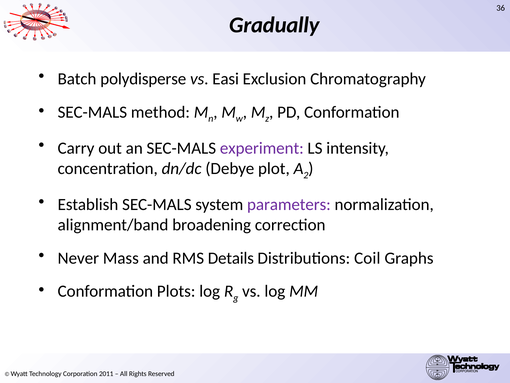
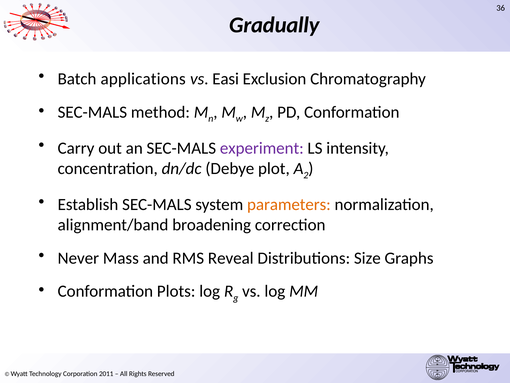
polydisperse: polydisperse -> applications
parameters colour: purple -> orange
Details: Details -> Reveal
Coil: Coil -> Size
